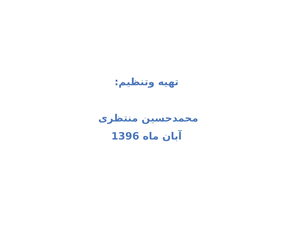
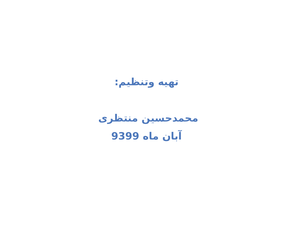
1396: 1396 -> 9399
